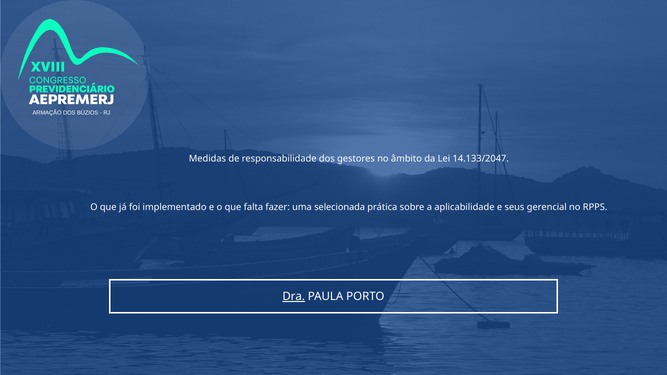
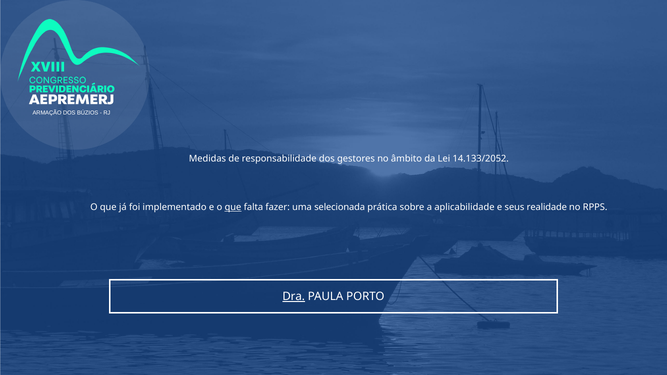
14.133/2047: 14.133/2047 -> 14.133/2052
que at (233, 207) underline: none -> present
gerencial: gerencial -> realidade
